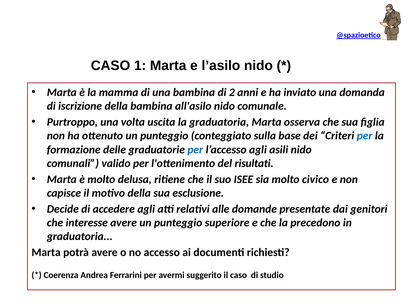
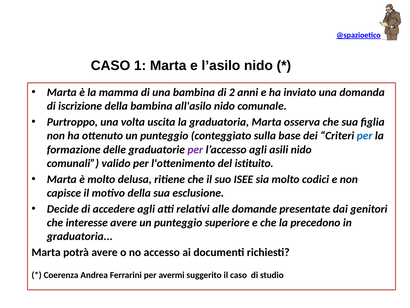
per at (195, 149) colour: blue -> purple
risultati: risultati -> istituito
civico: civico -> codici
